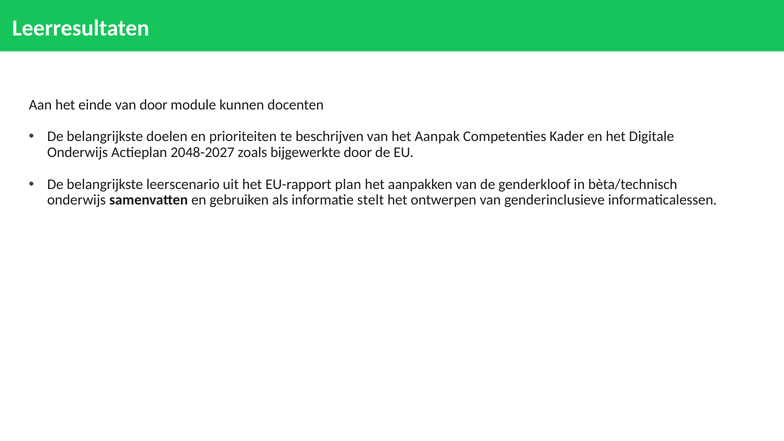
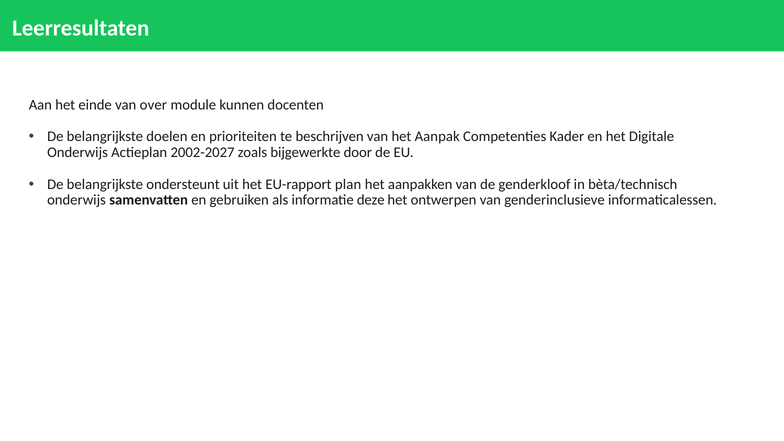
van door: door -> over
2048-2027: 2048-2027 -> 2002-2027
leerscenario: leerscenario -> ondersteunt
stelt: stelt -> deze
